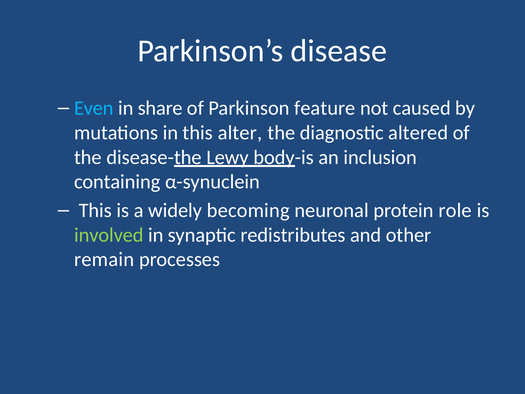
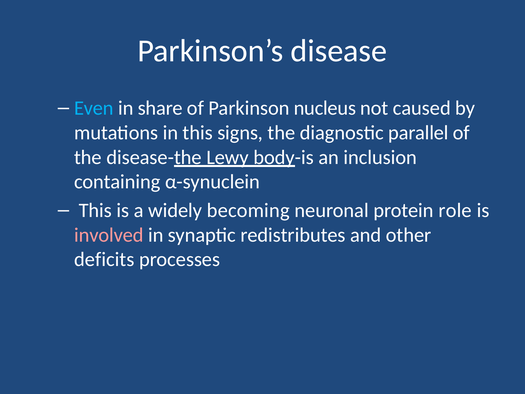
feature: feature -> nucleus
alter: alter -> signs
altered: altered -> parallel
involved colour: light green -> pink
remain: remain -> deficits
